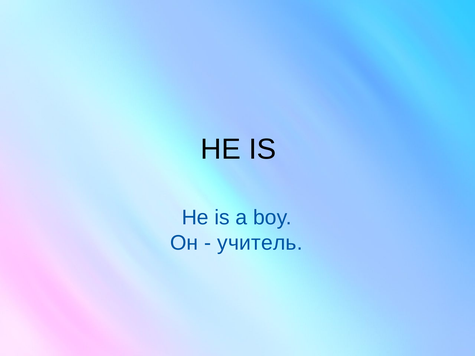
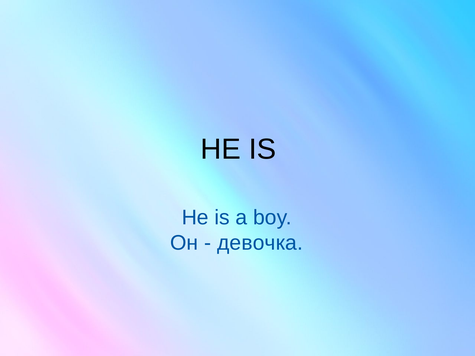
учитель: учитель -> девочка
